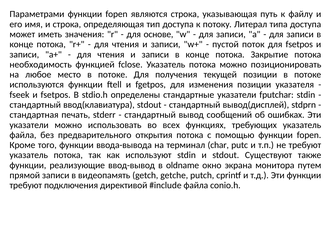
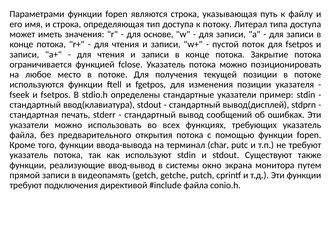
необходимость: необходимость -> ограничивается
fputchar: fputchar -> пример
oldname: oldname -> системы
